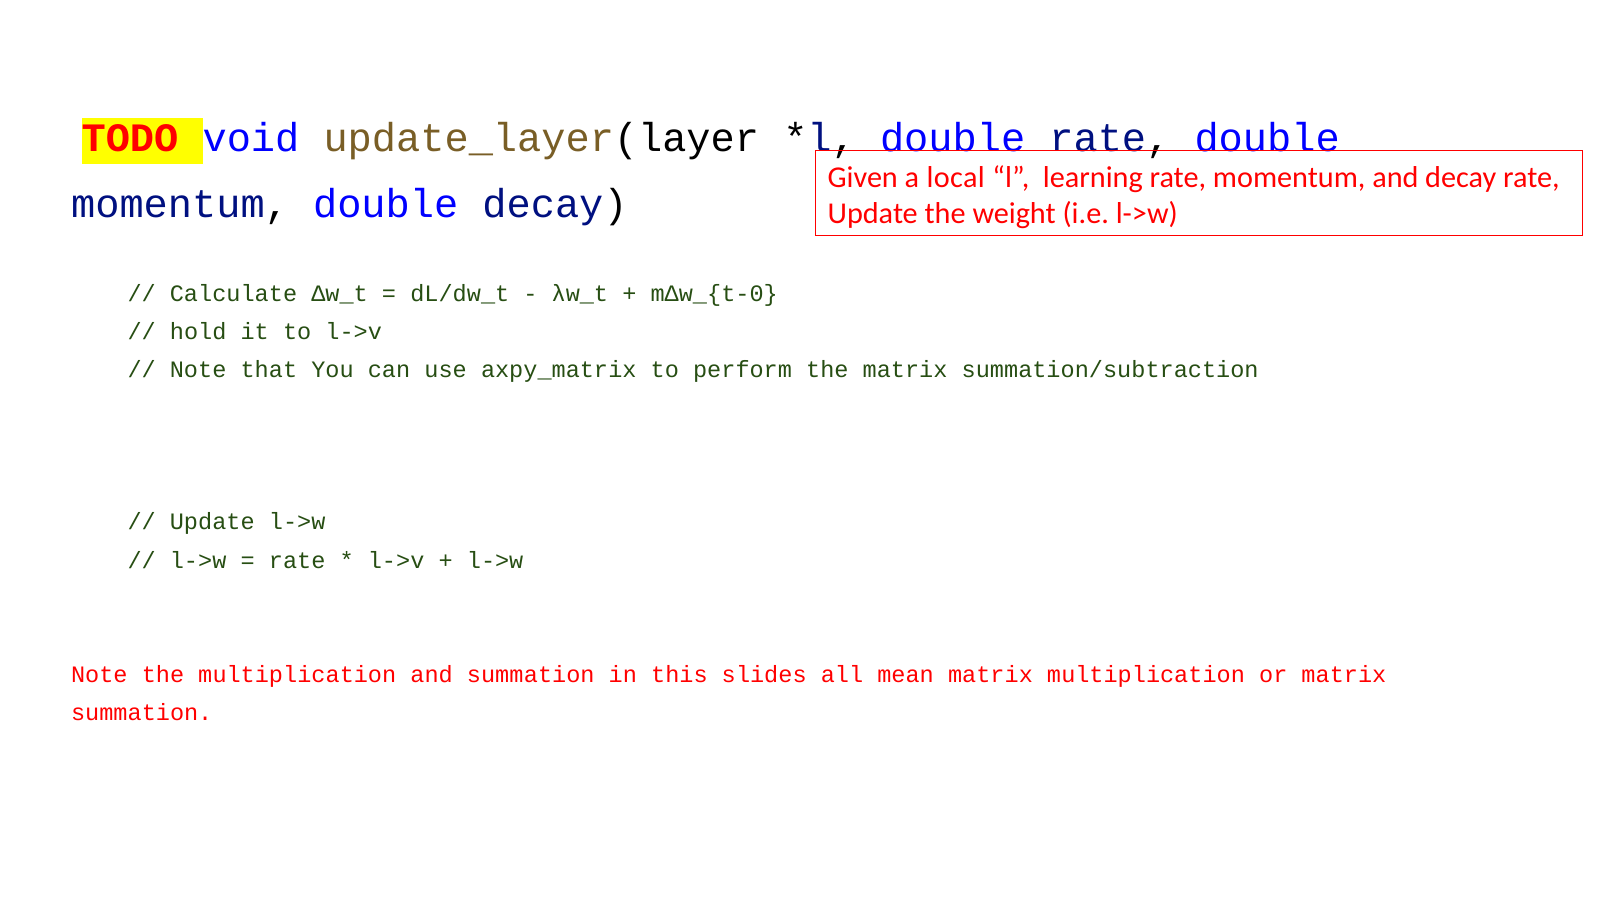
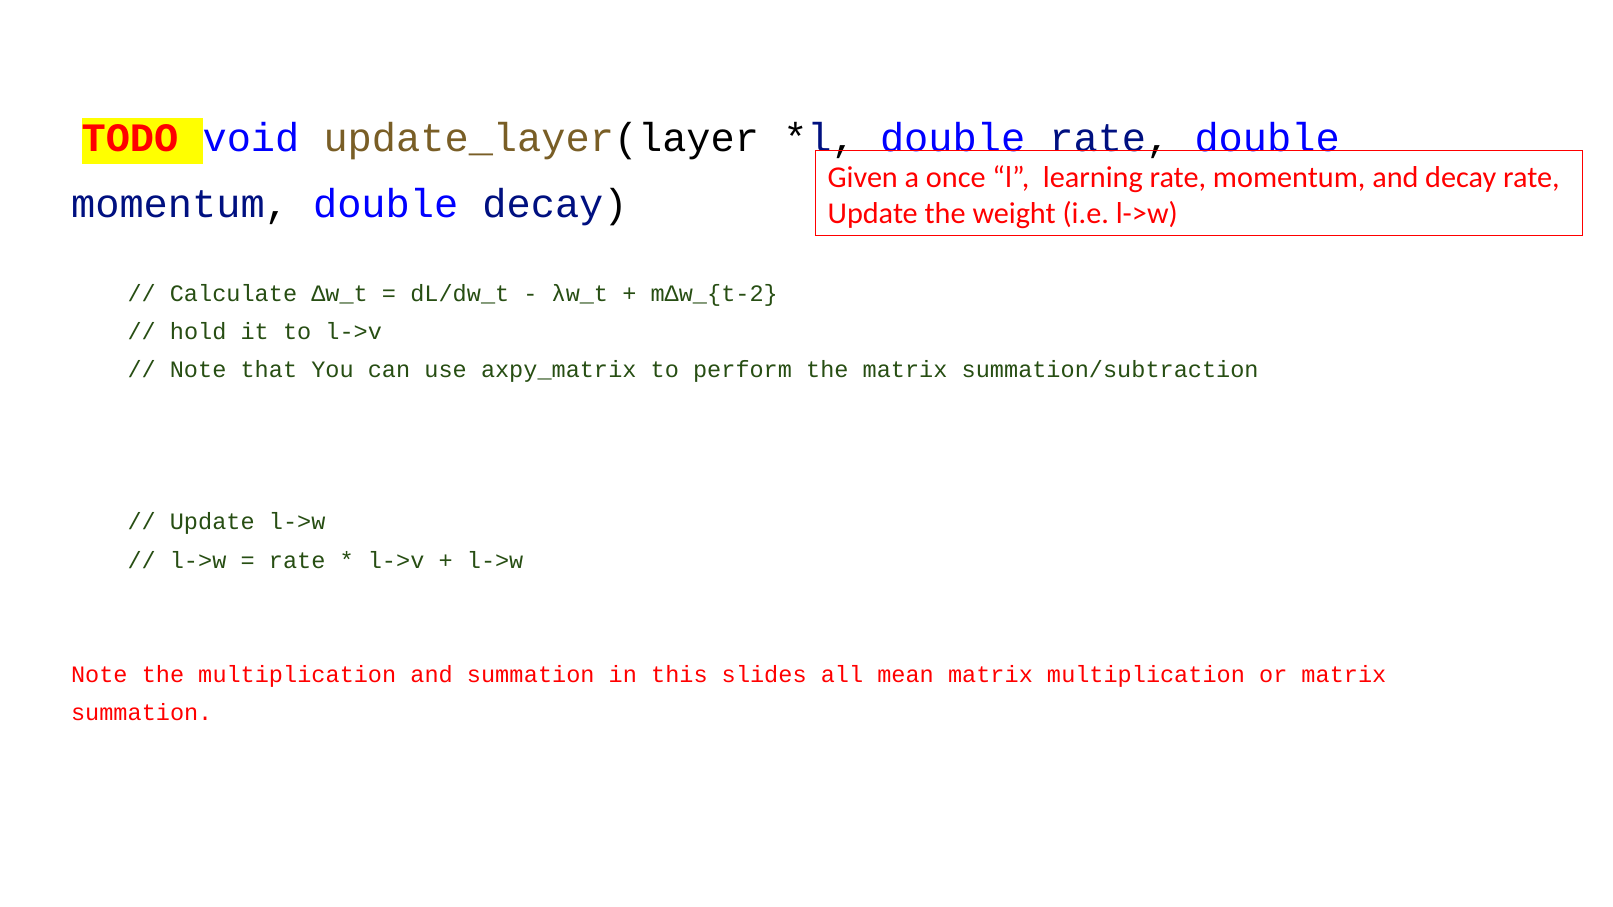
local: local -> once
mΔw_{t-0: mΔw_{t-0 -> mΔw_{t-2
